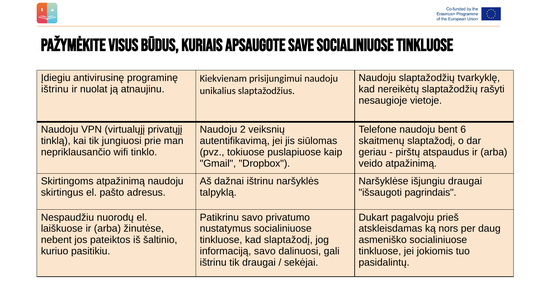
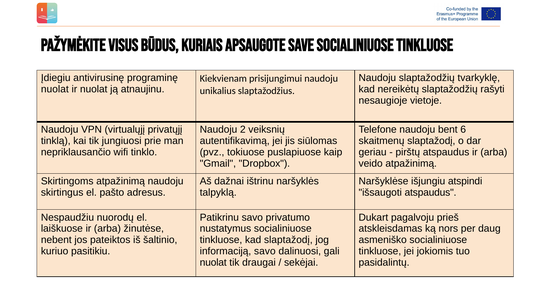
ištrinu at (55, 89): ištrinu -> nuolat
išjungiu draugai: draugai -> atspindi
išsaugoti pagrindais: pagrindais -> atspaudus
ištrinu at (213, 263): ištrinu -> nuolat
